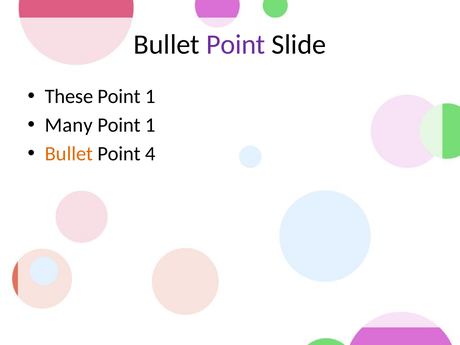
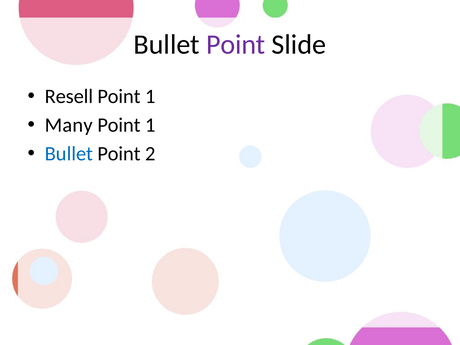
These: These -> Resell
Bullet at (69, 154) colour: orange -> blue
4: 4 -> 2
